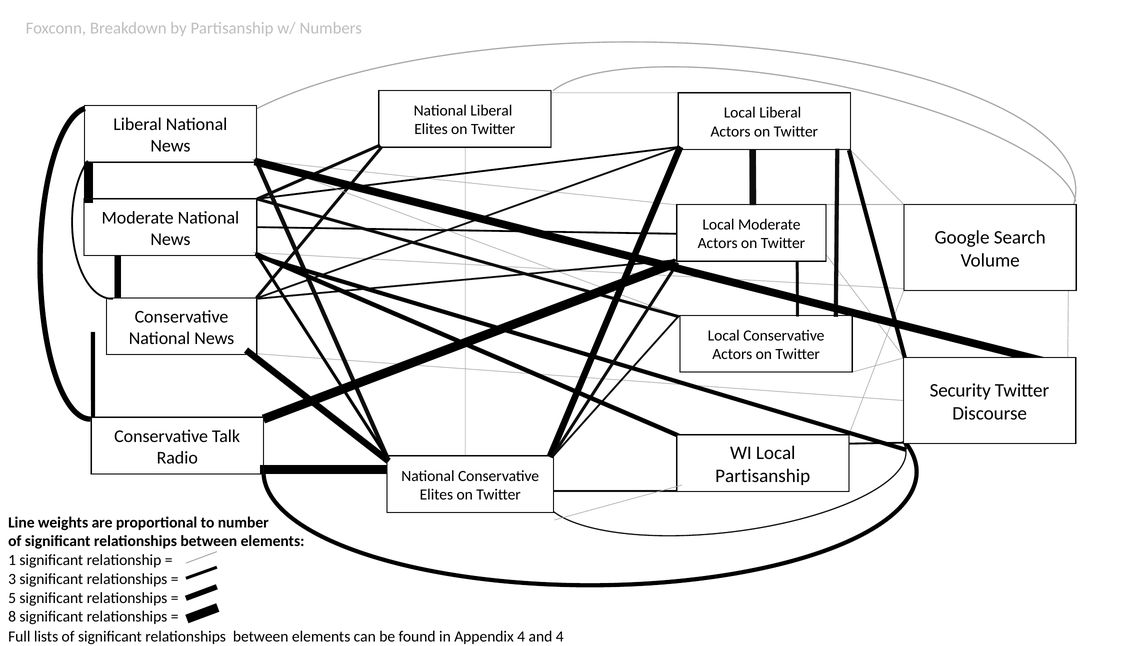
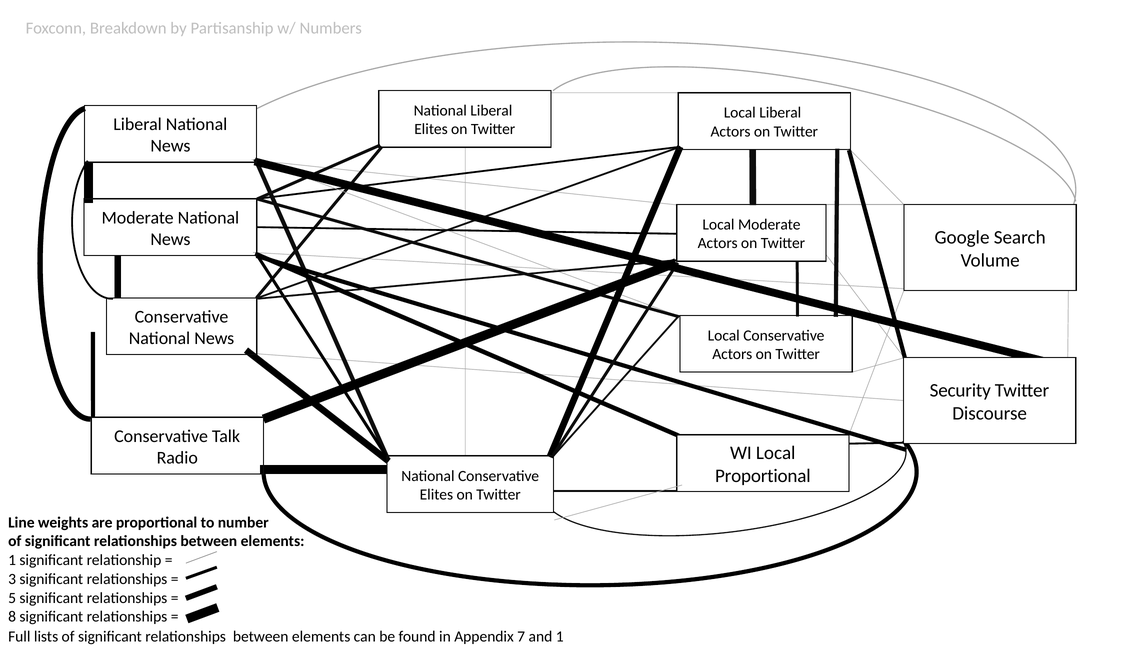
Partisanship at (763, 476): Partisanship -> Proportional
Appendix 4: 4 -> 7
and 4: 4 -> 1
